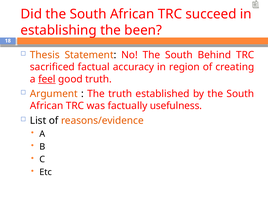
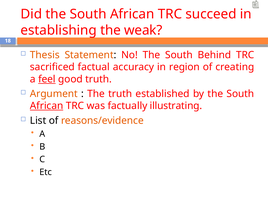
been: been -> weak
African at (47, 106) underline: none -> present
usefulness: usefulness -> illustrating
